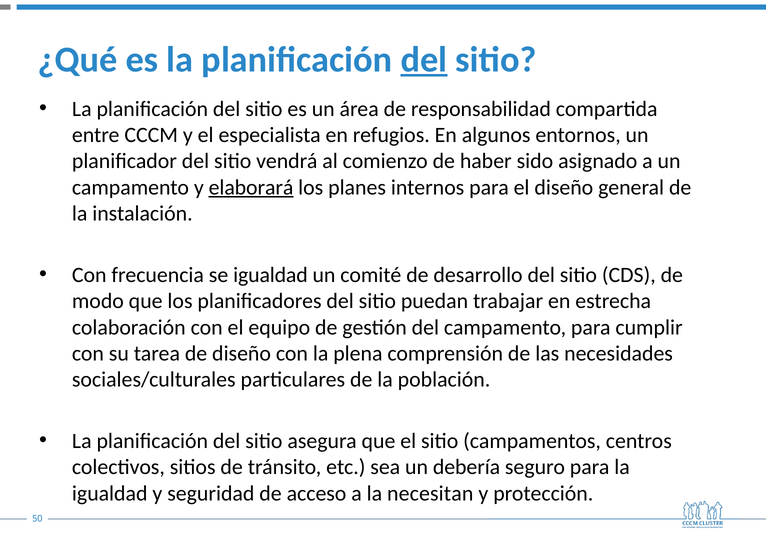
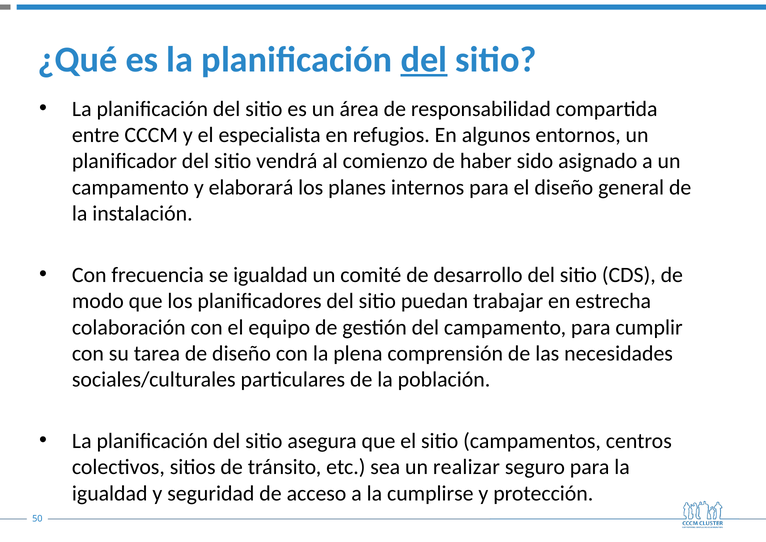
elaborará underline: present -> none
debería: debería -> realizar
necesitan: necesitan -> cumplirse
